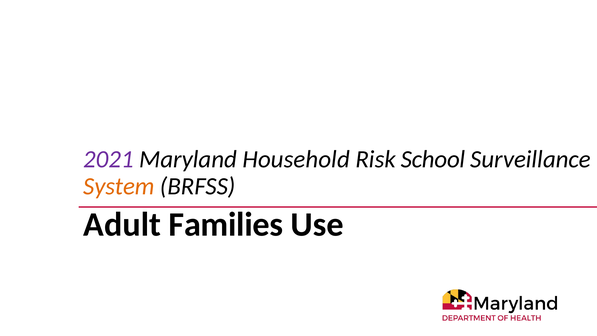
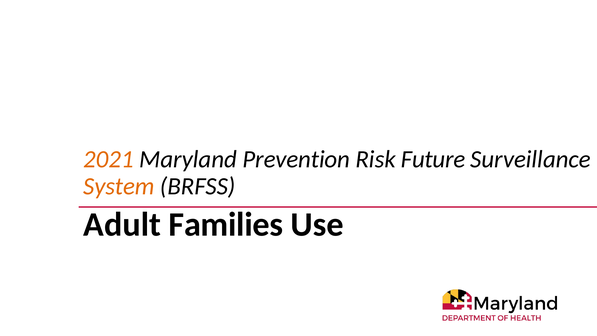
2021 colour: purple -> orange
Household: Household -> Prevention
School: School -> Future
